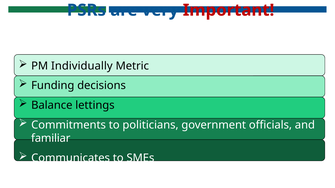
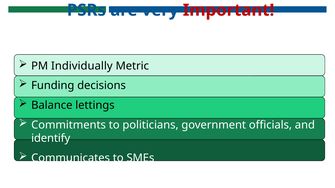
familiar: familiar -> identify
